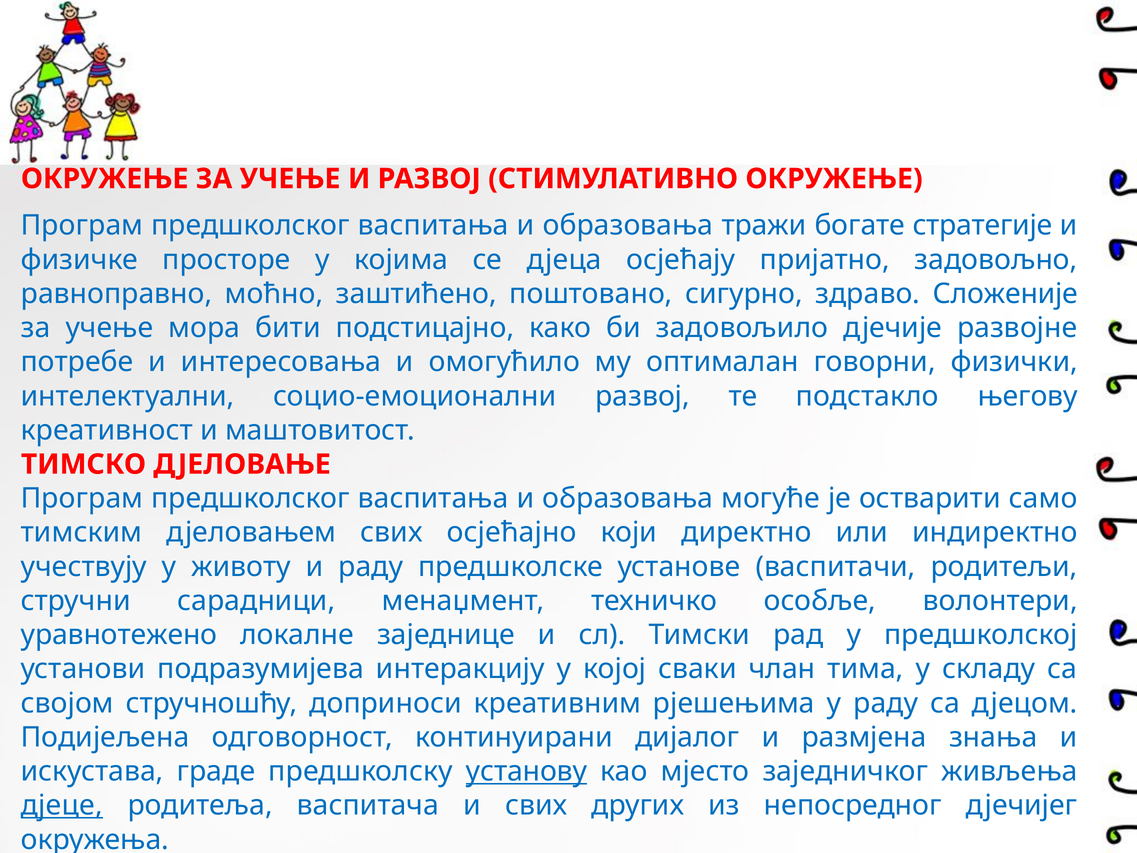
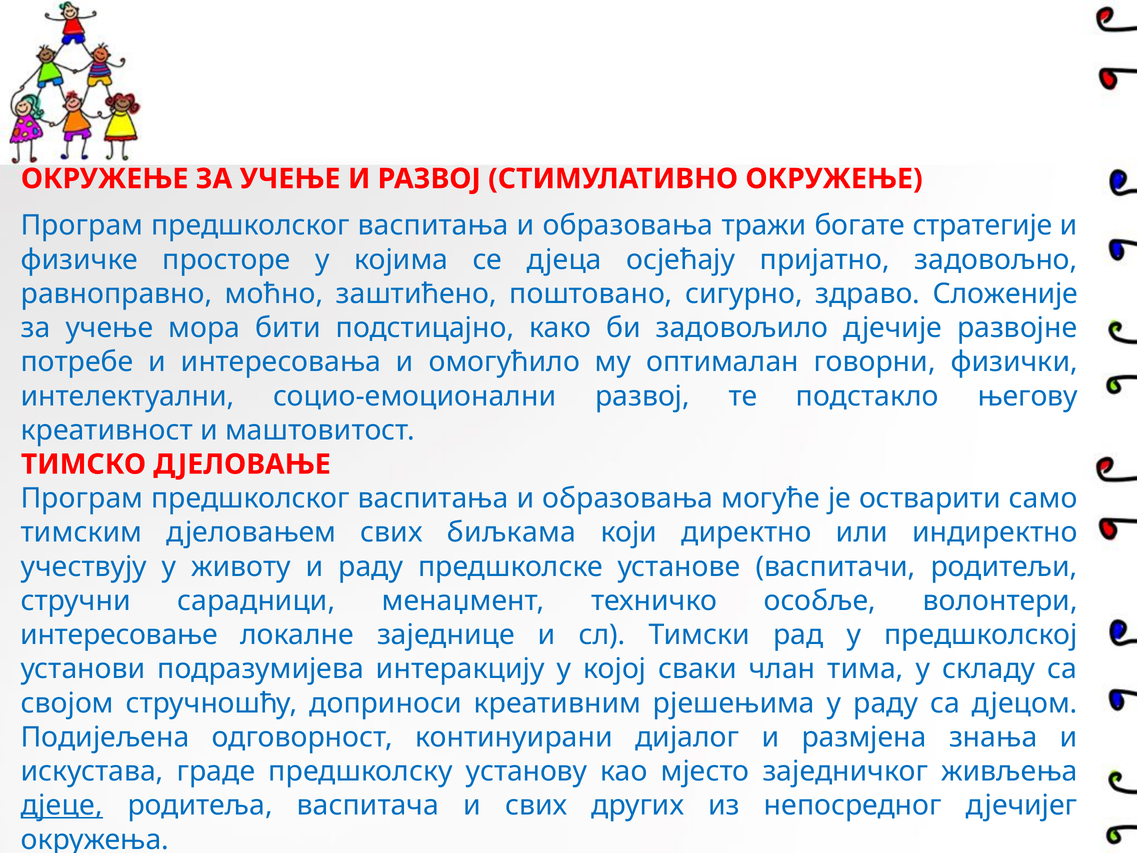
осјећајно: осјећајно -> биљкама
уравнотежено: уравнотежено -> интересовање
установу underline: present -> none
